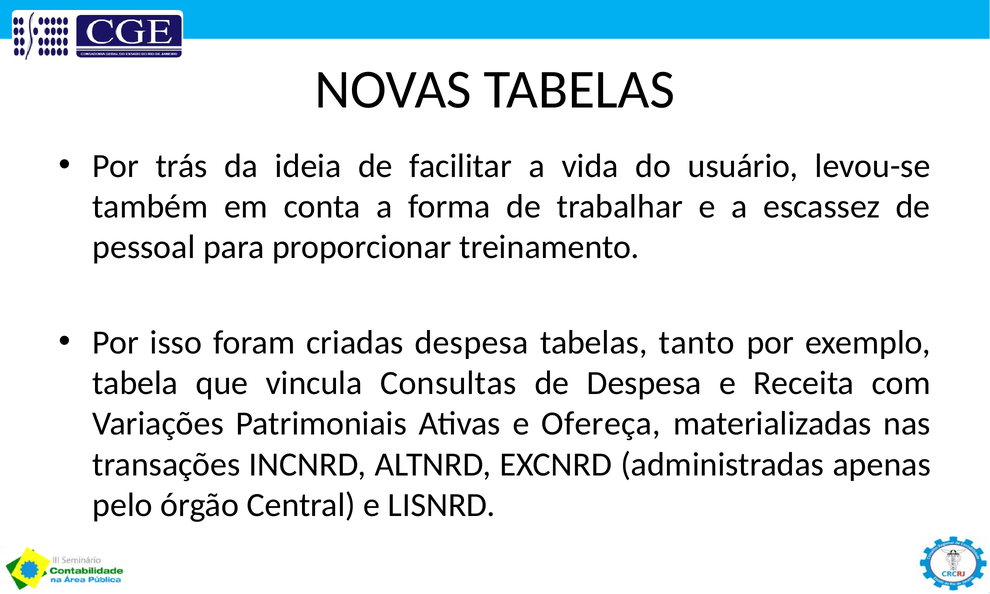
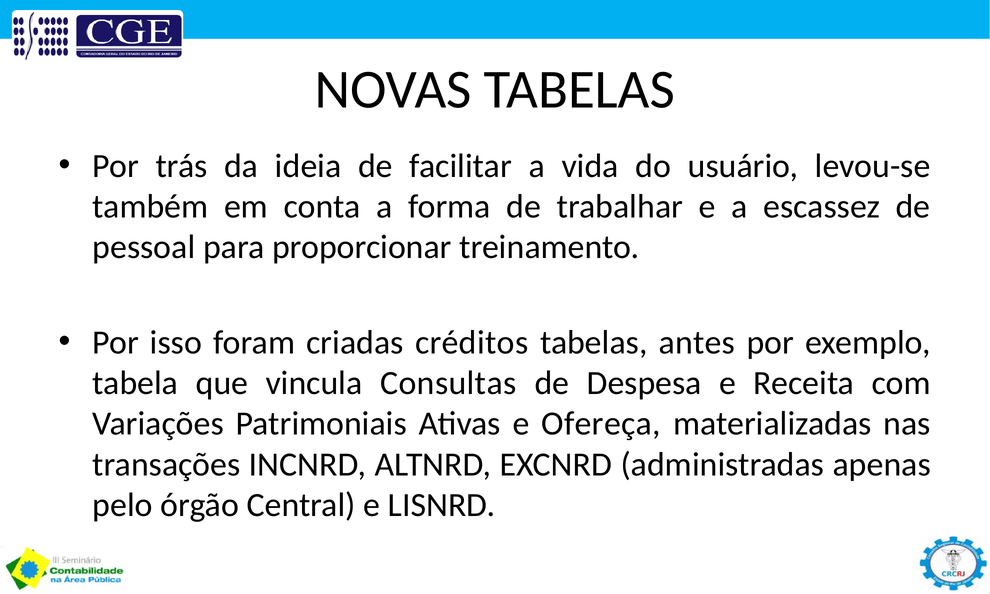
criadas despesa: despesa -> créditos
tanto: tanto -> antes
